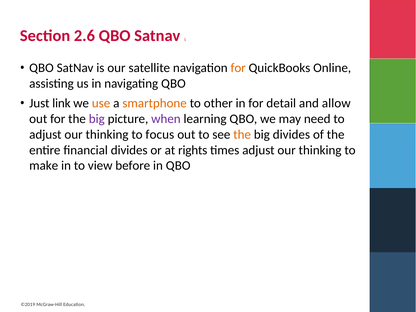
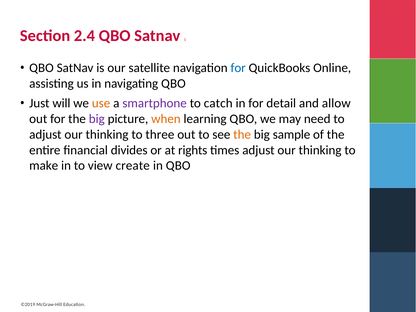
2.6: 2.6 -> 2.4
for at (238, 68) colour: orange -> blue
link: link -> will
smartphone colour: orange -> purple
other: other -> catch
when colour: purple -> orange
focus: focus -> three
big divides: divides -> sample
before: before -> create
